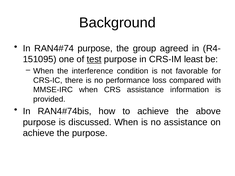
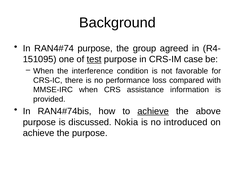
least: least -> case
achieve at (153, 111) underline: none -> present
discussed When: When -> Nokia
no assistance: assistance -> introduced
